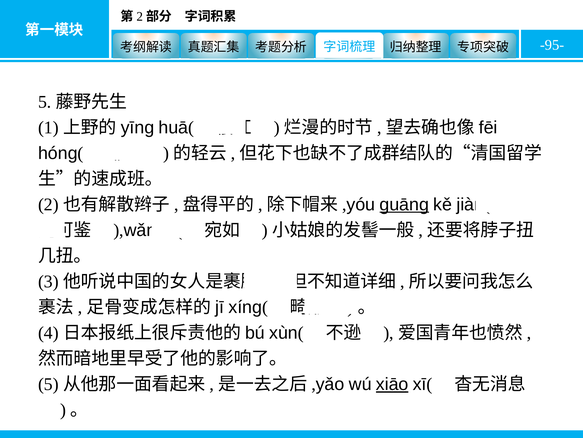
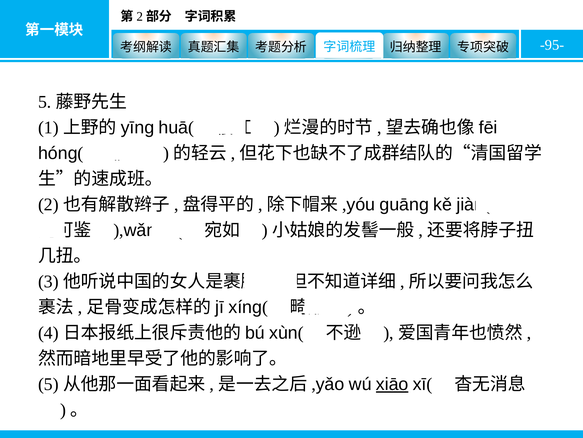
guāng underline: present -> none
